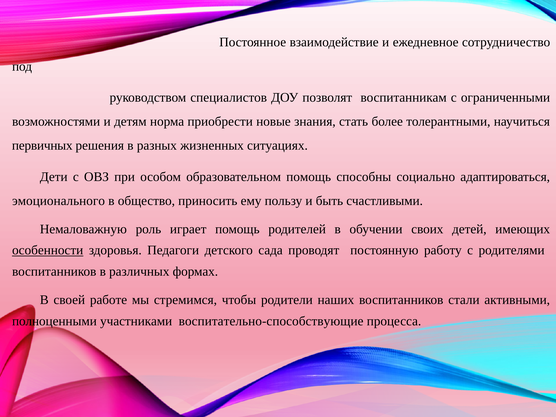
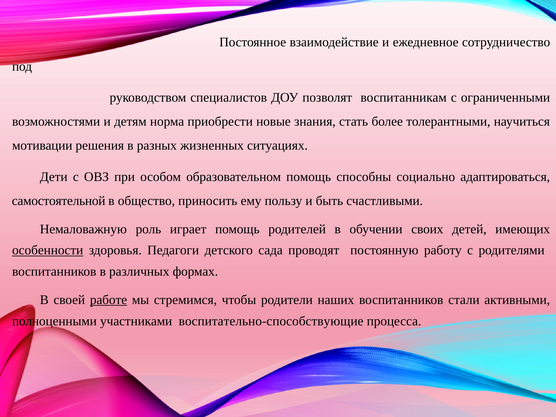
первичных: первичных -> мотивации
эмоционального: эмоционального -> самостоятельной
работе underline: none -> present
